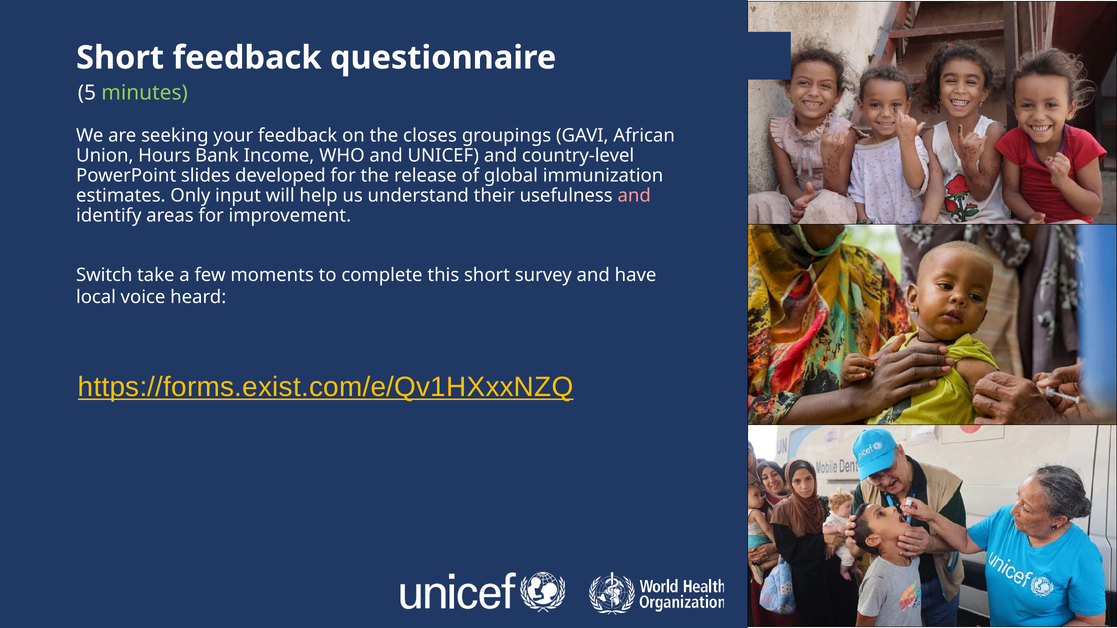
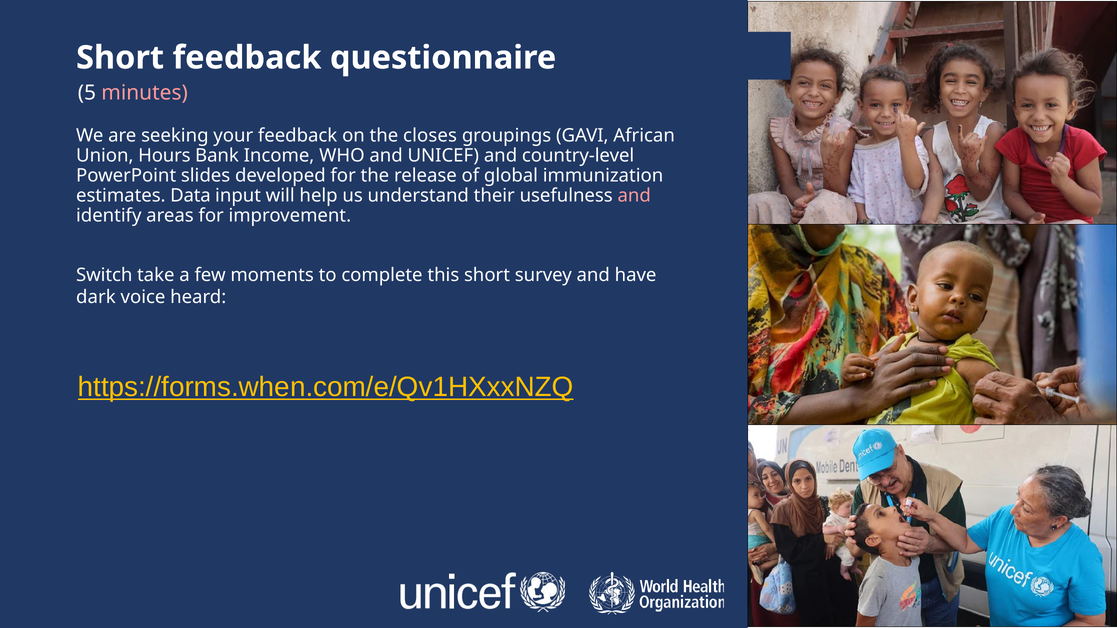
minutes colour: light green -> pink
Only: Only -> Data
local: local -> dark
https://forms.exist.com/e/Qv1HXxxNZQ: https://forms.exist.com/e/Qv1HXxxNZQ -> https://forms.when.com/e/Qv1HXxxNZQ
